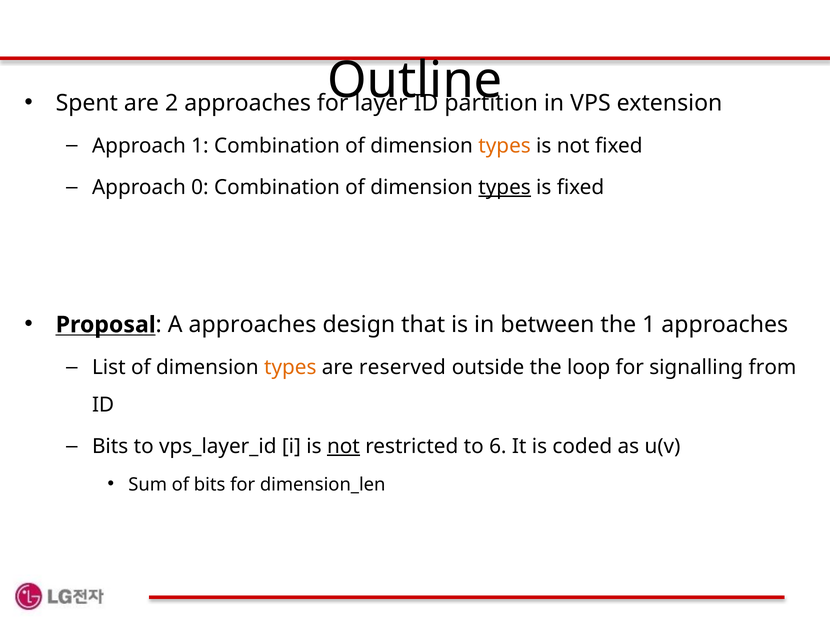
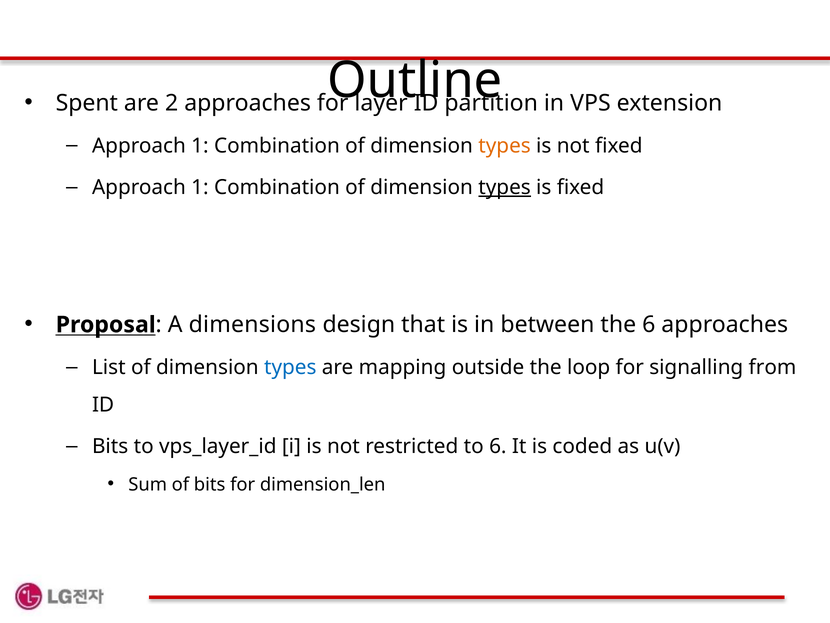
0 at (200, 187): 0 -> 1
A approaches: approaches -> dimensions
the 1: 1 -> 6
types at (290, 367) colour: orange -> blue
reserved: reserved -> mapping
not at (343, 446) underline: present -> none
